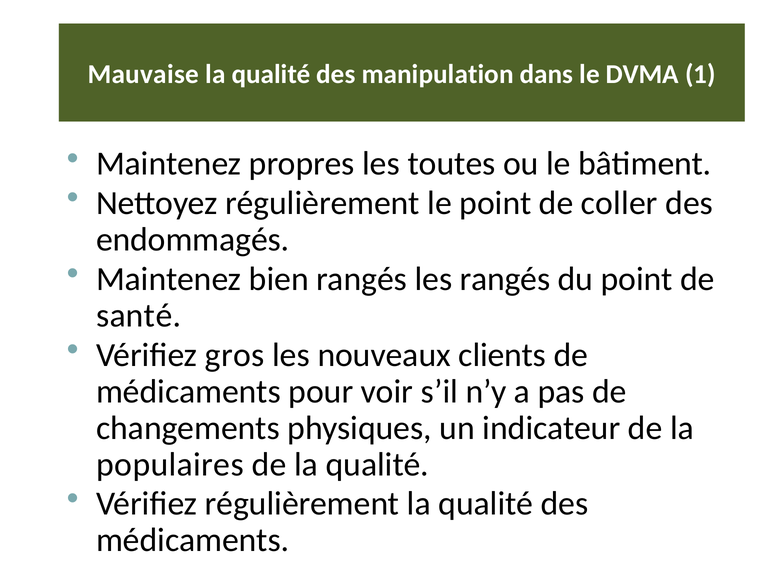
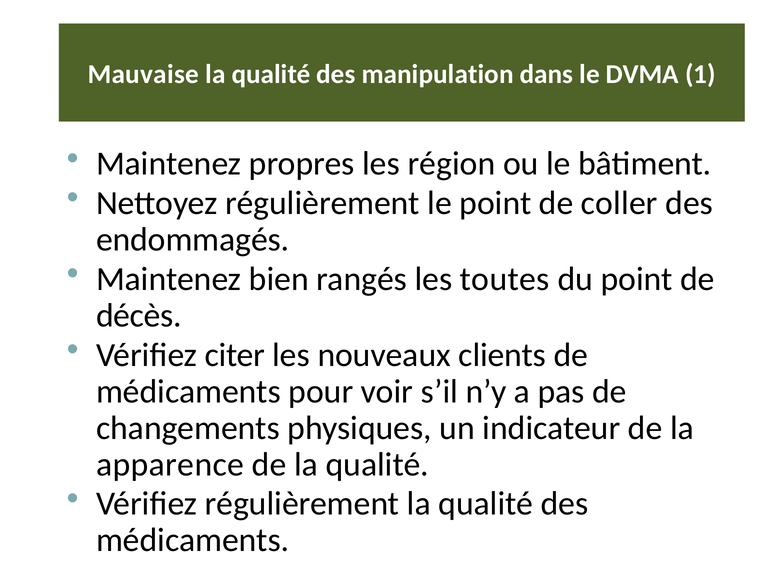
toutes: toutes -> région
les rangés: rangés -> toutes
santé: santé -> décès
gros: gros -> citer
populaires: populaires -> apparence
